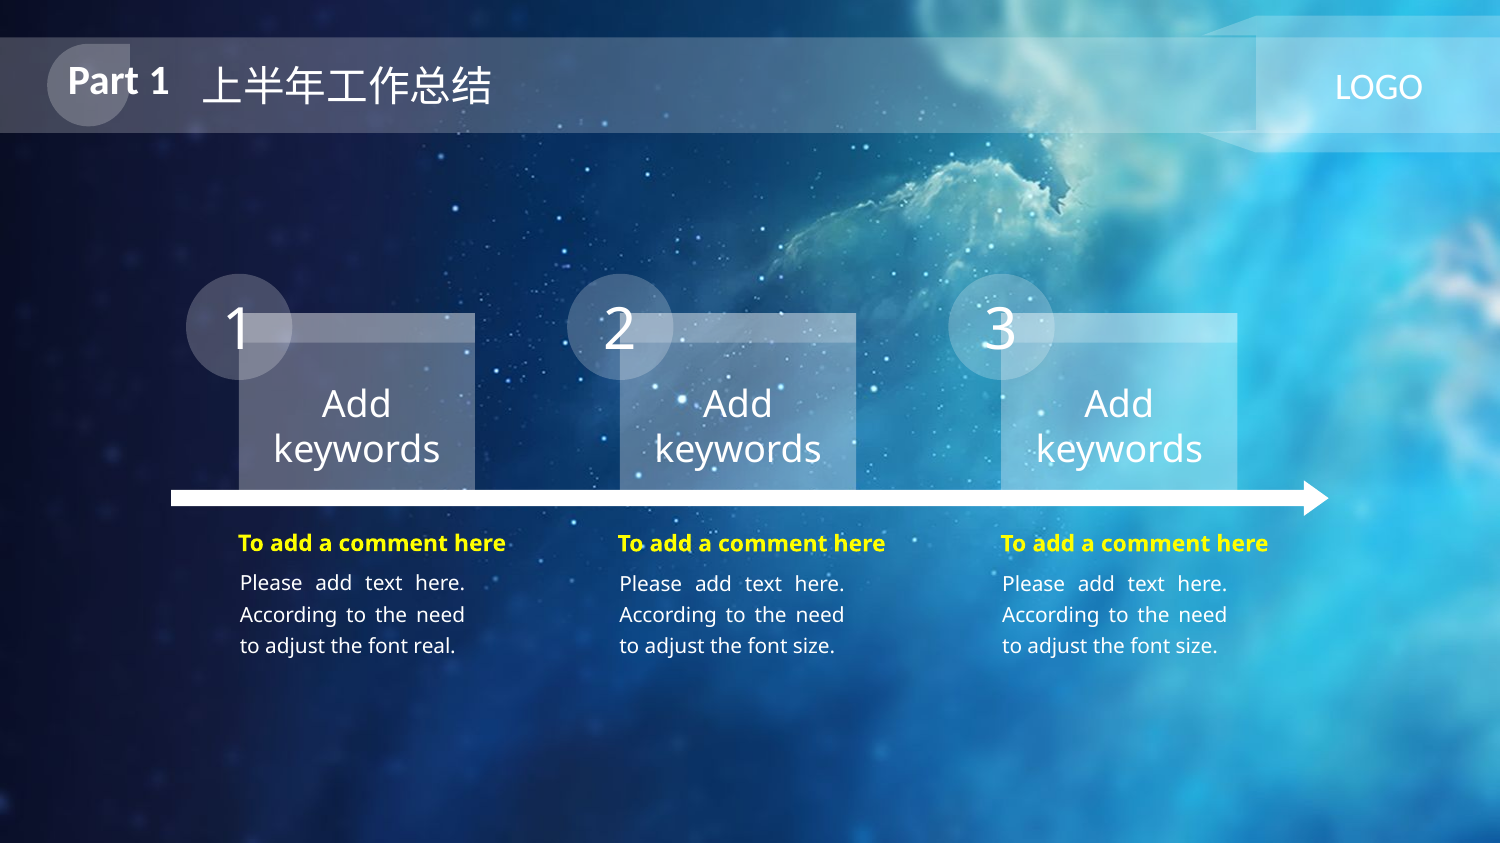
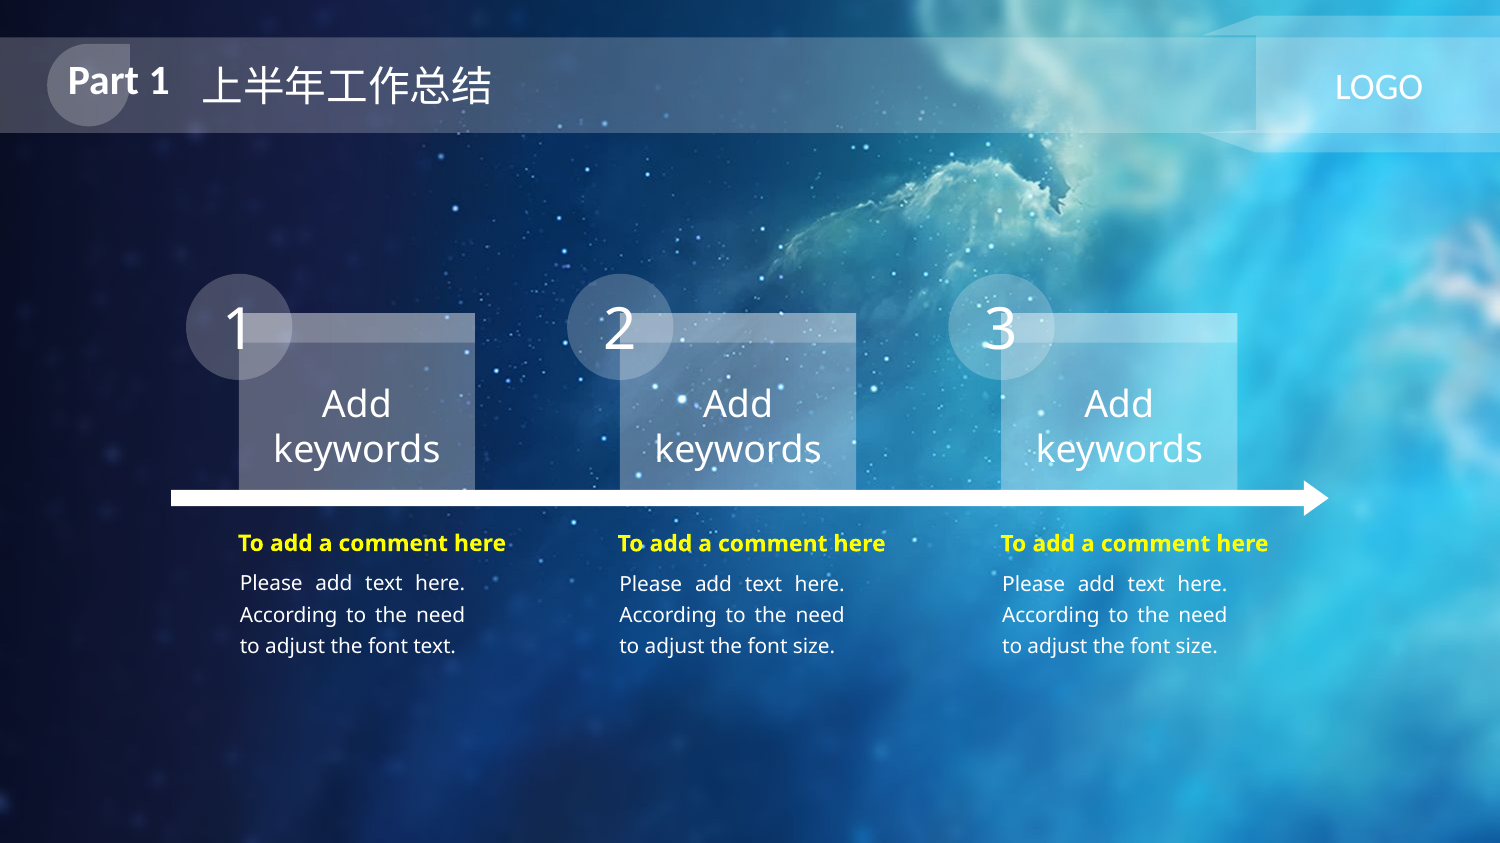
font real: real -> text
